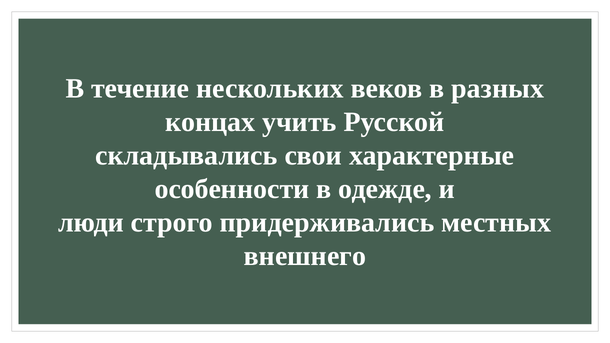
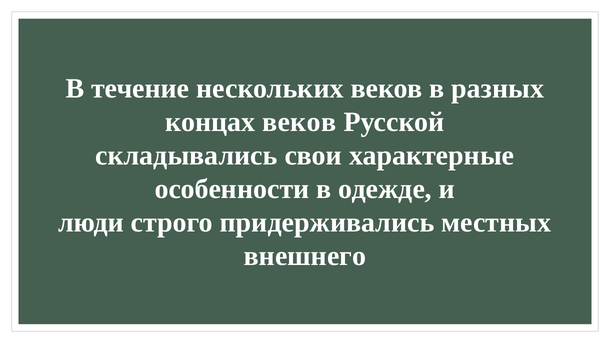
концах учить: учить -> веков
